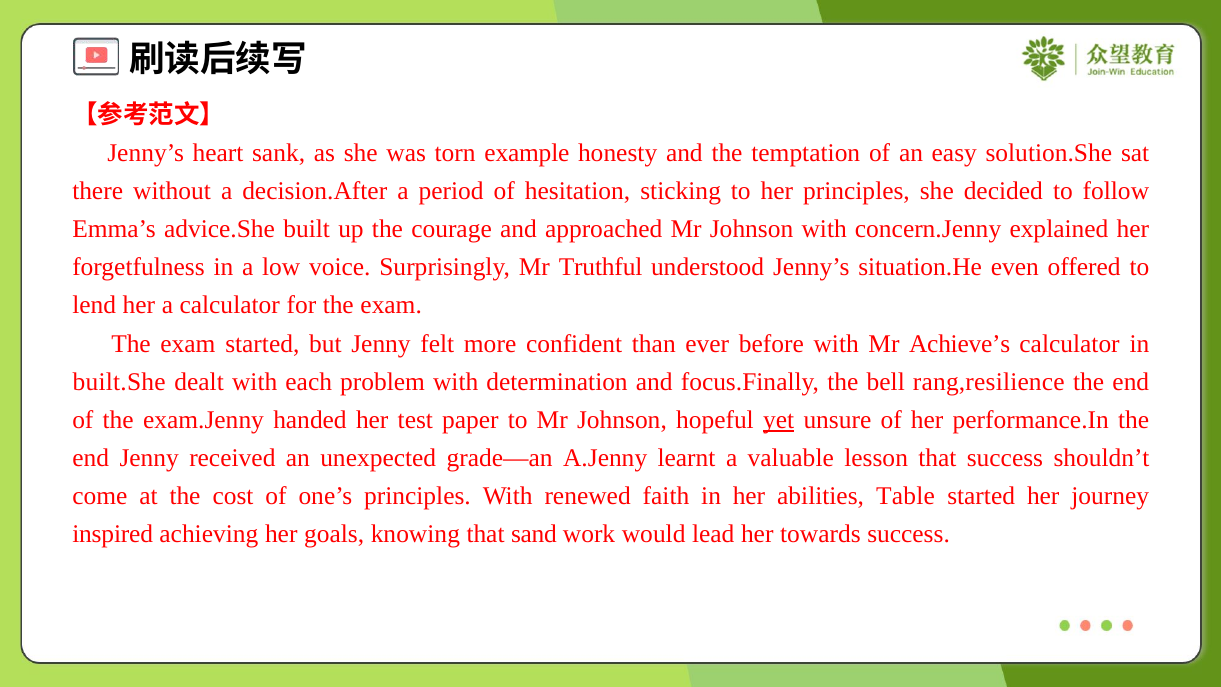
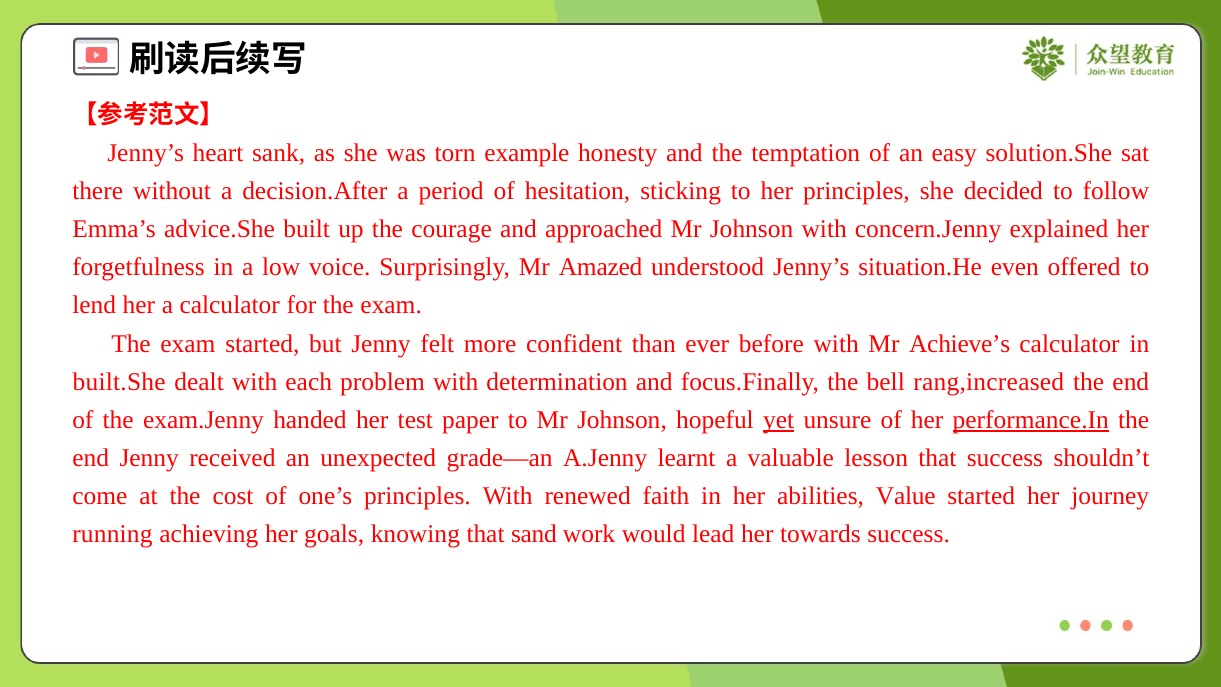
Truthful: Truthful -> Amazed
rang,resilience: rang,resilience -> rang,increased
performance.In underline: none -> present
Table: Table -> Value
inspired: inspired -> running
